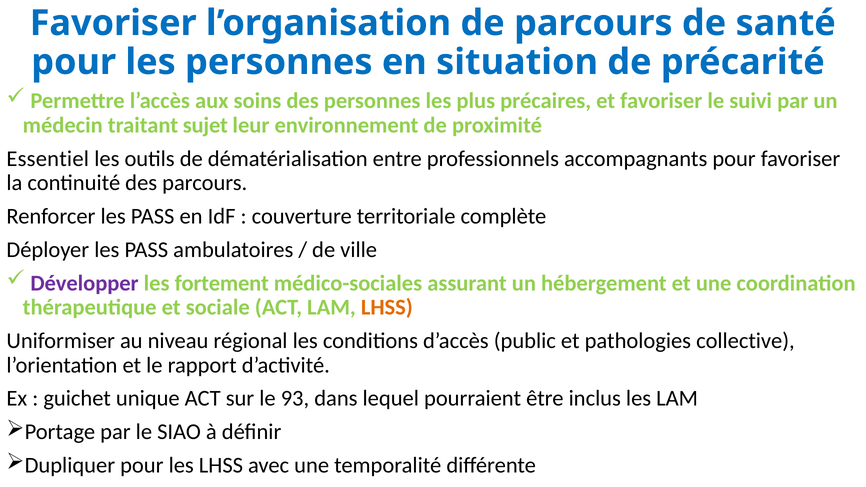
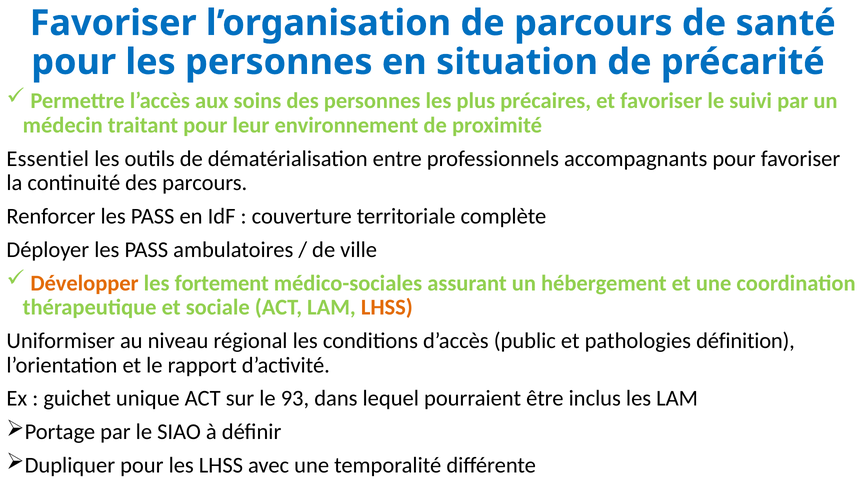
traitant sujet: sujet -> pour
Développer colour: purple -> orange
collective: collective -> définition
